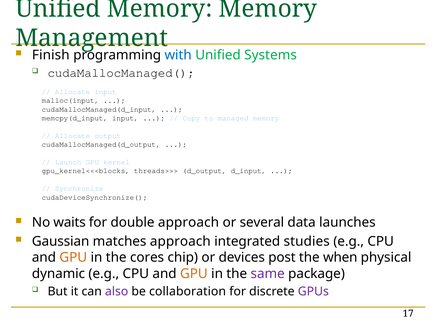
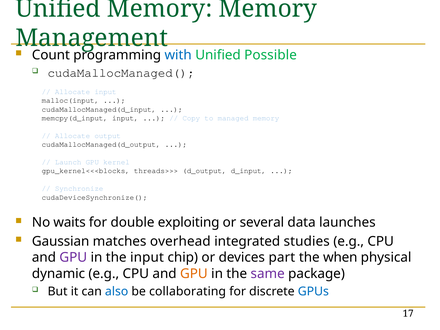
Finish: Finish -> Count
Systems: Systems -> Possible
double approach: approach -> exploiting
matches approach: approach -> overhead
GPU at (73, 257) colour: orange -> purple
the cores: cores -> input
post: post -> part
also colour: purple -> blue
collaboration: collaboration -> collaborating
GPUs colour: purple -> blue
